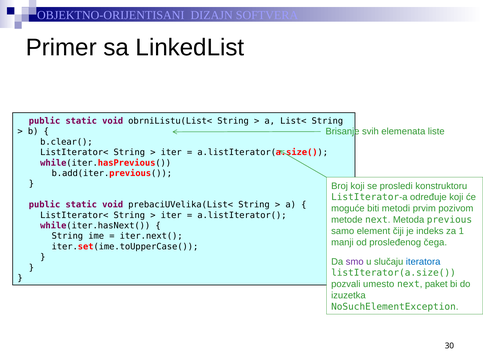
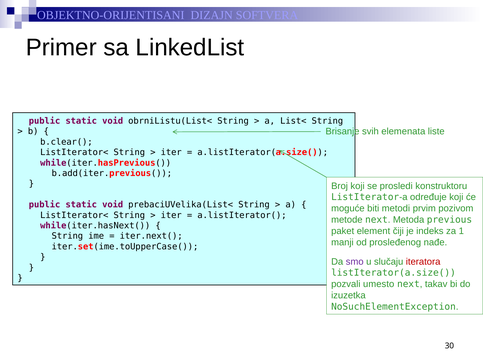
samo: samo -> paket
čega: čega -> nađe
iteratora colour: blue -> red
paket: paket -> takav
